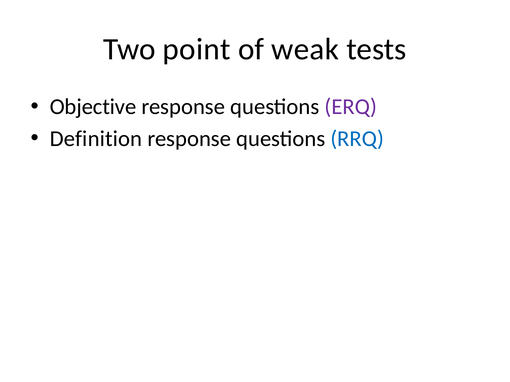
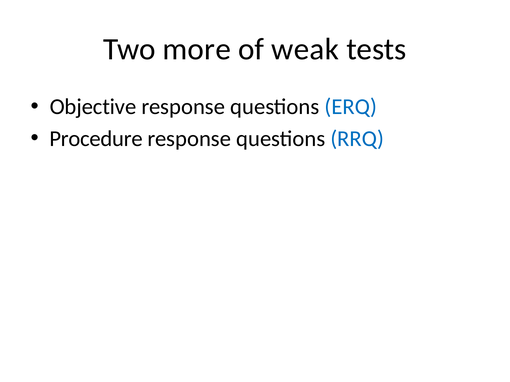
point: point -> more
ERQ colour: purple -> blue
Definition: Definition -> Procedure
